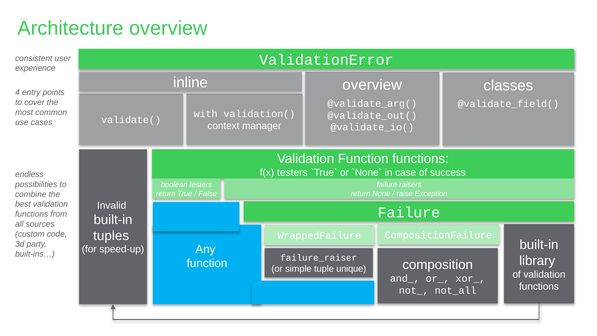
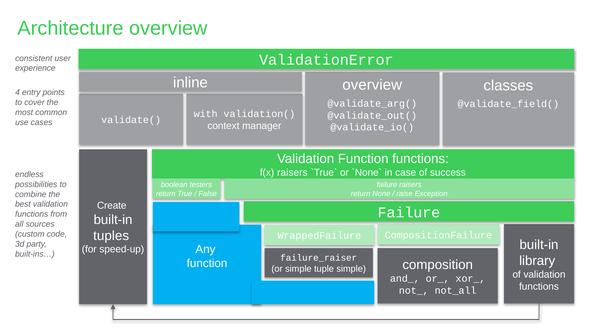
f(x testers: testers -> raisers
Invalid: Invalid -> Create
tuple unique: unique -> simple
